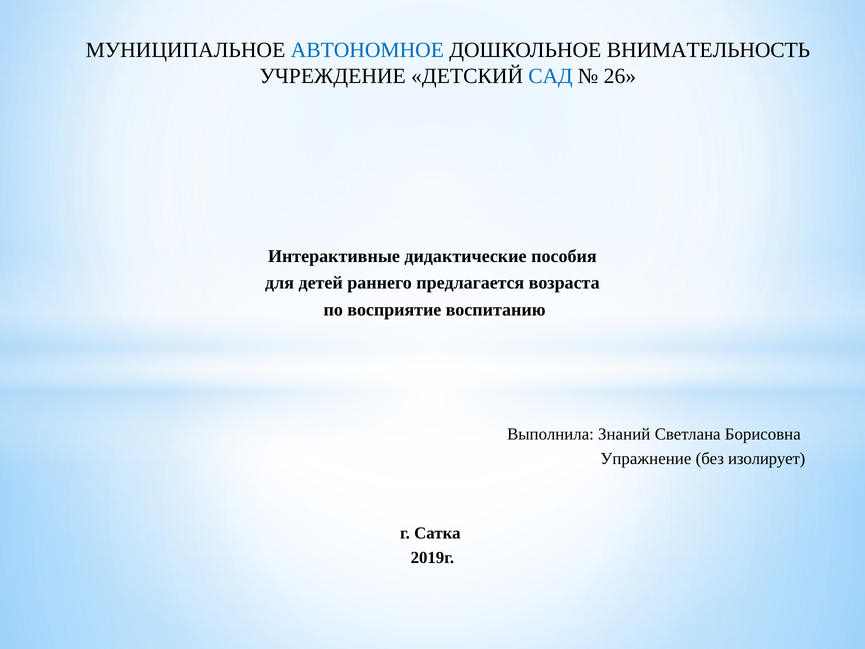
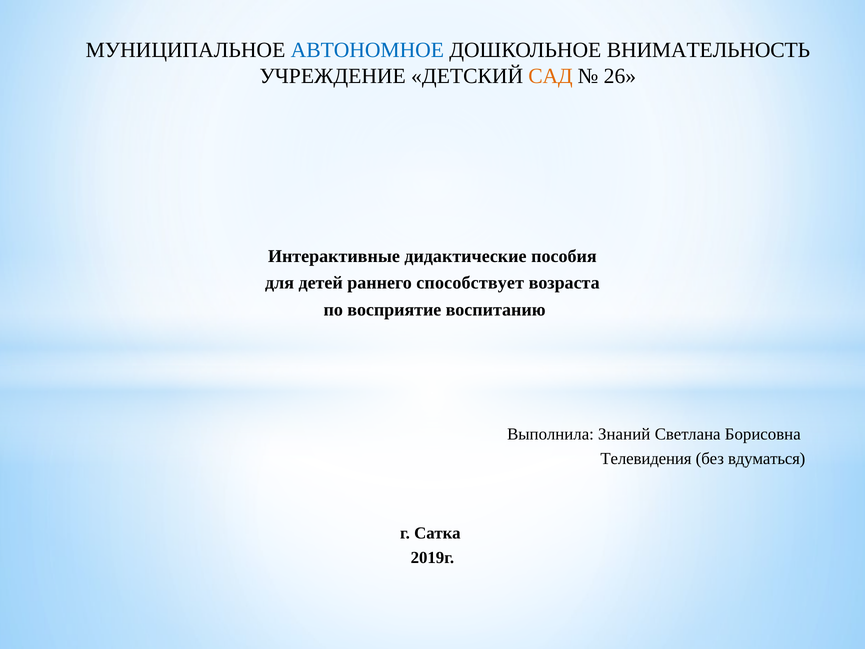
САД colour: blue -> orange
предлагается: предлагается -> способствует
Упражнение: Упражнение -> Телевидения
изолирует: изолирует -> вдуматься
